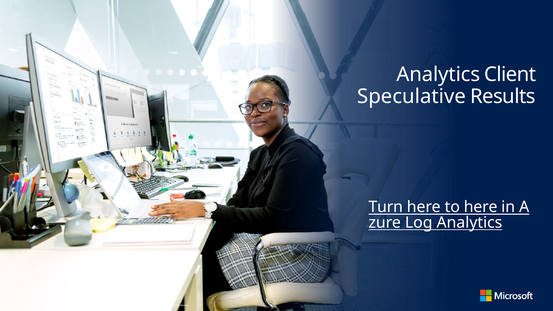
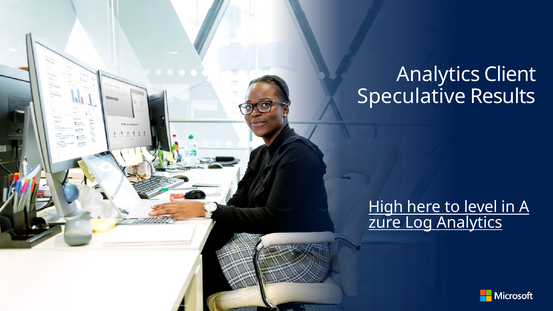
Turn: Turn -> High
to here: here -> level
